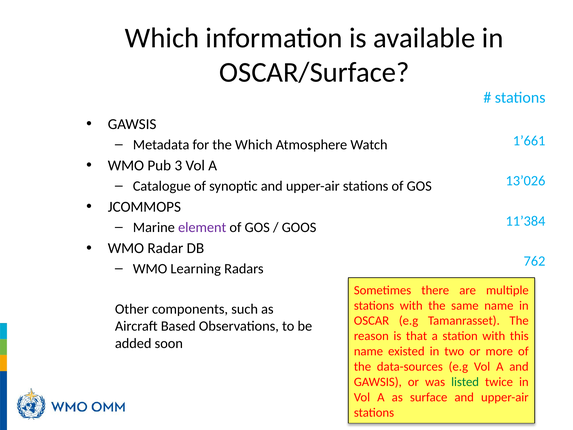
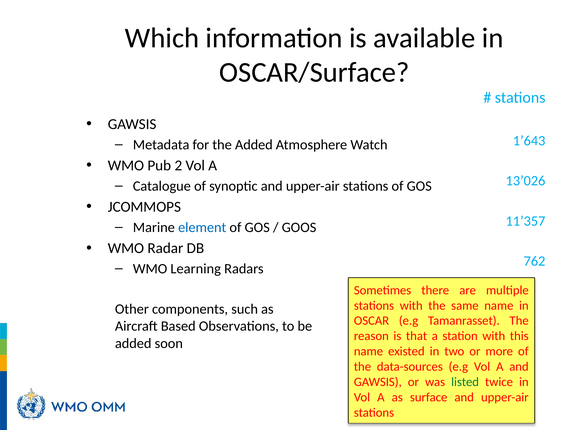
1’661: 1’661 -> 1’643
the Which: Which -> Added
3: 3 -> 2
11’384: 11’384 -> 11’357
element colour: purple -> blue
